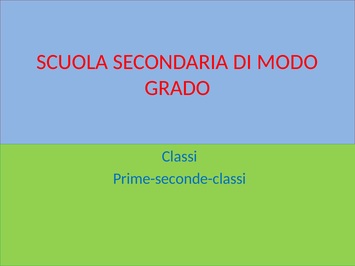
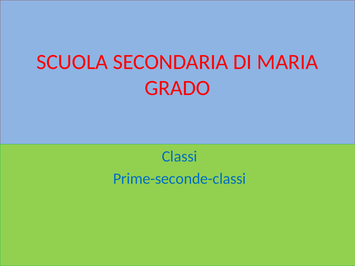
MODO: MODO -> MARIA
